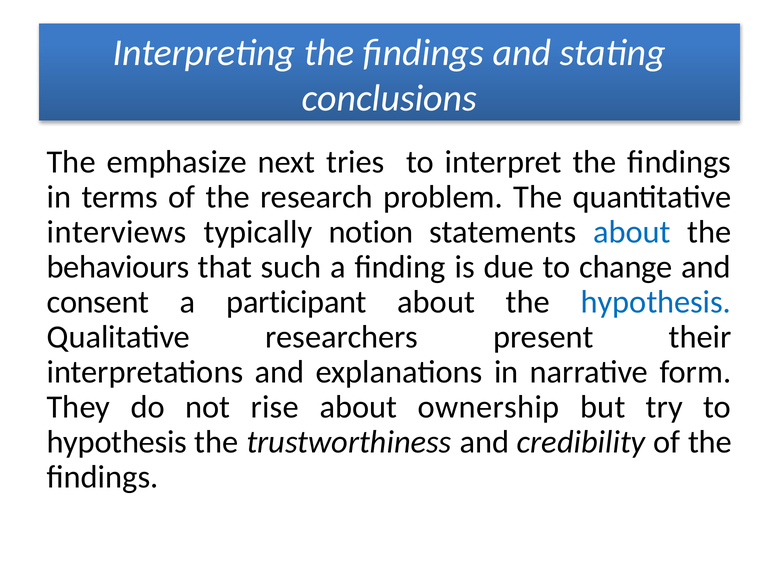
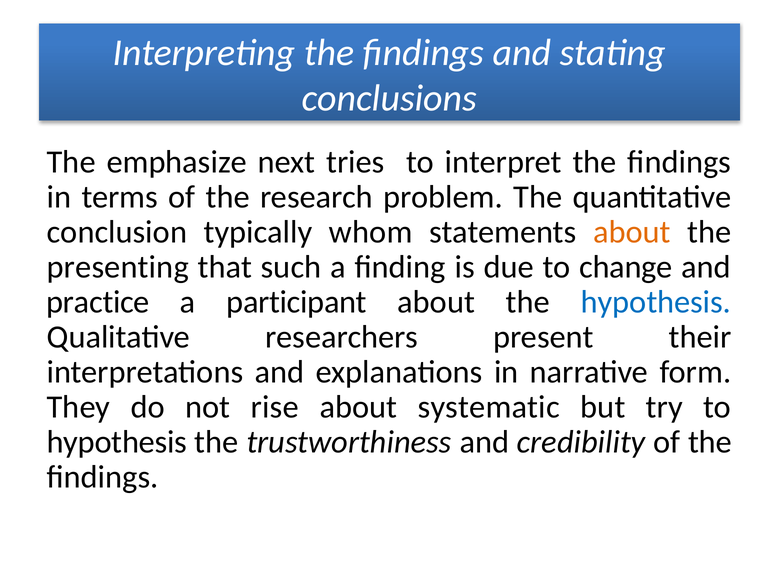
interviews: interviews -> conclusion
notion: notion -> whom
about at (632, 232) colour: blue -> orange
behaviours: behaviours -> presenting
consent: consent -> practice
ownership: ownership -> systematic
